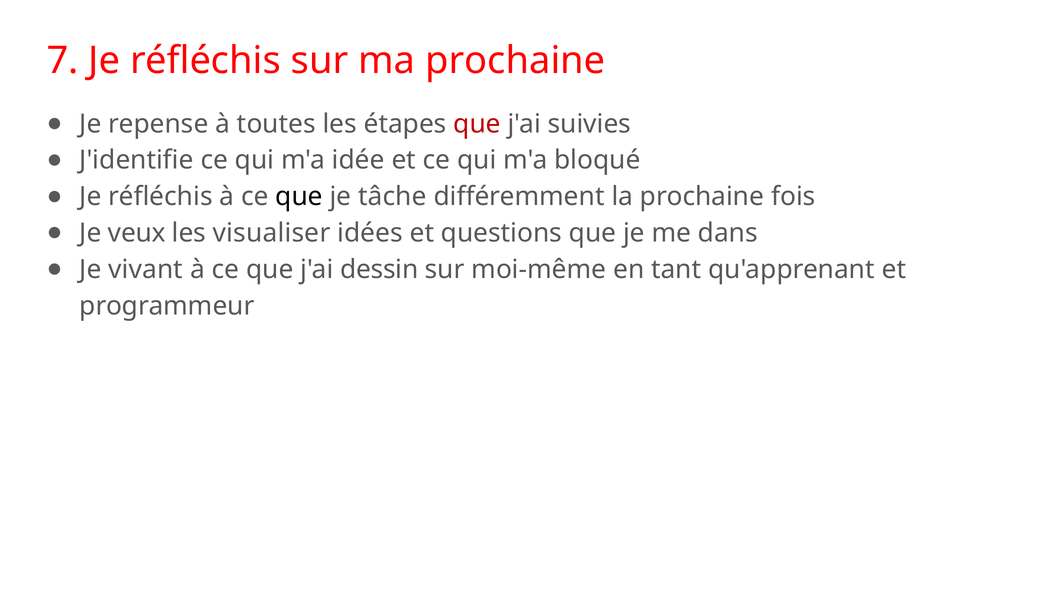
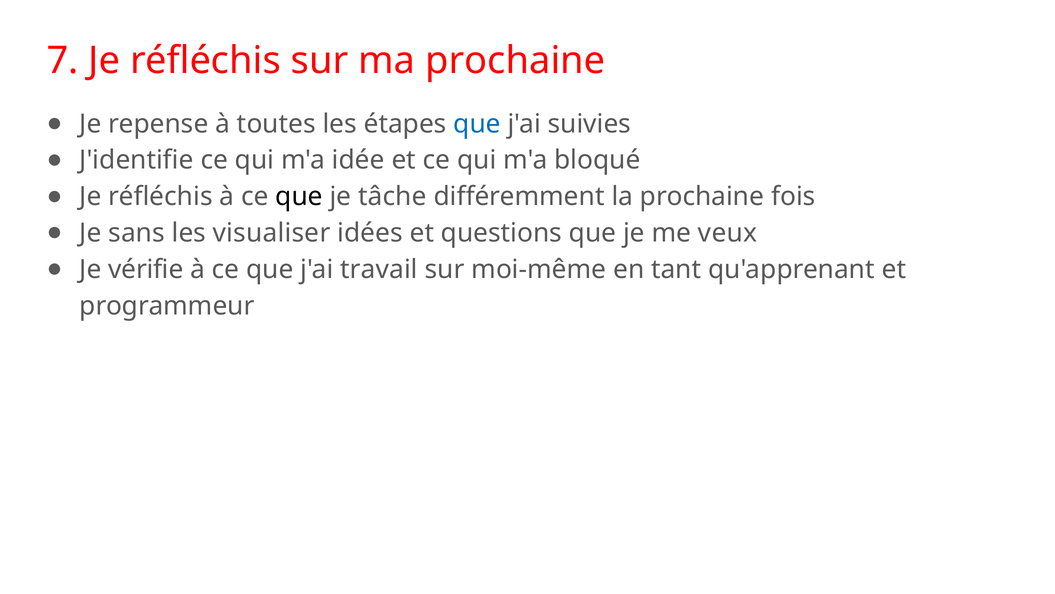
que at (477, 124) colour: red -> blue
veux: veux -> sans
dans: dans -> veux
vivant: vivant -> vérifie
dessin: dessin -> travail
